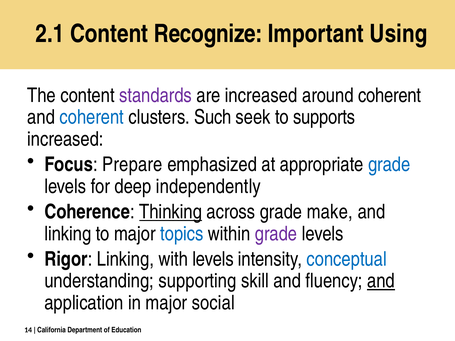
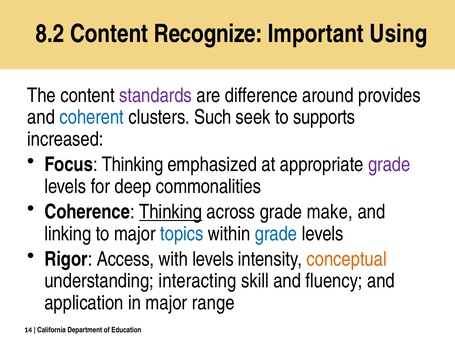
2.1: 2.1 -> 8.2
are increased: increased -> difference
around coherent: coherent -> provides
Focus Prepare: Prepare -> Thinking
grade at (389, 165) colour: blue -> purple
independently: independently -> commonalities
grade at (276, 234) colour: purple -> blue
Rigor Linking: Linking -> Access
conceptual colour: blue -> orange
supporting: supporting -> interacting
and at (381, 281) underline: present -> none
social: social -> range
